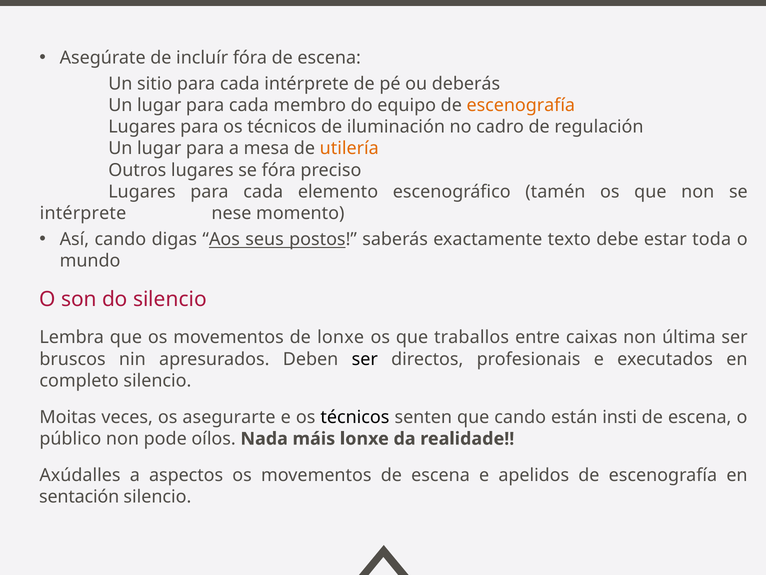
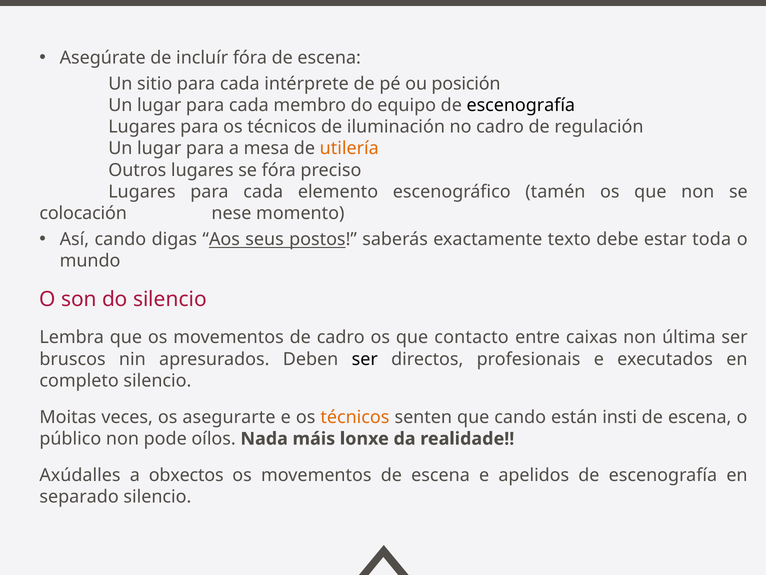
deberás: deberás -> posición
escenografía at (521, 105) colour: orange -> black
intérprete at (83, 213): intérprete -> colocación
de lonxe: lonxe -> cadro
traballos: traballos -> contacto
técnicos at (355, 417) colour: black -> orange
aspectos: aspectos -> obxectos
sentación: sentación -> separado
